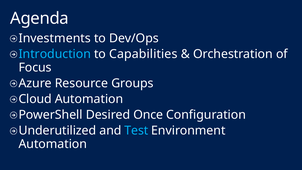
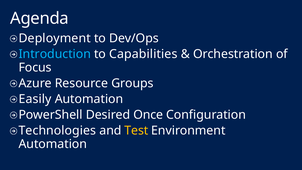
Investments: Investments -> Deployment
Cloud: Cloud -> Easily
Underutilized: Underutilized -> Technologies
Test colour: light blue -> yellow
